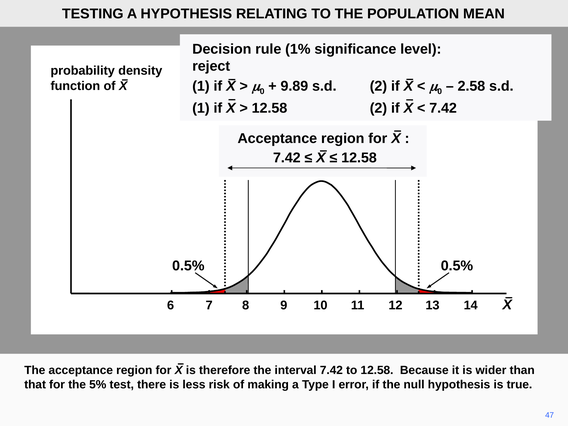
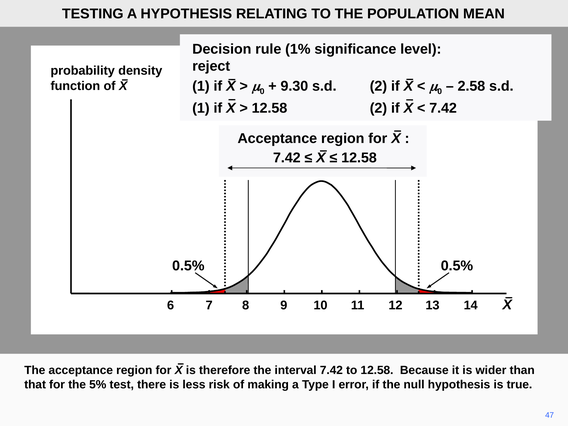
9.89: 9.89 -> 9.30
